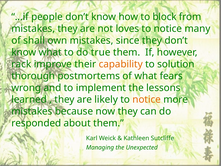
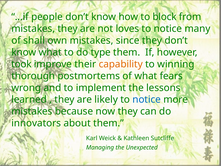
true: true -> type
rack: rack -> took
solution: solution -> winning
notice at (147, 99) colour: orange -> blue
responded: responded -> innovators
